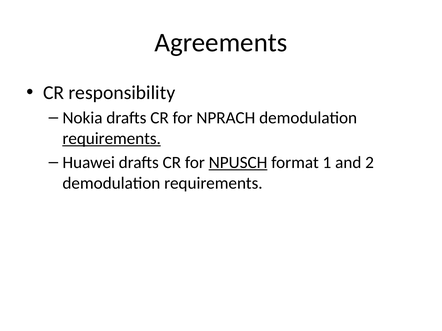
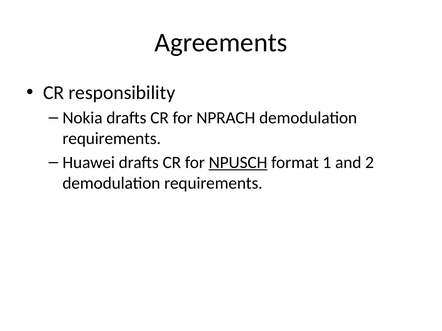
requirements at (112, 139) underline: present -> none
